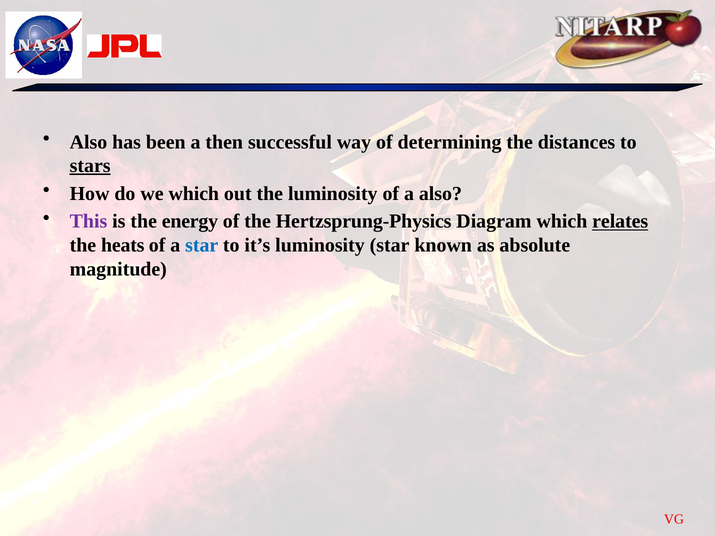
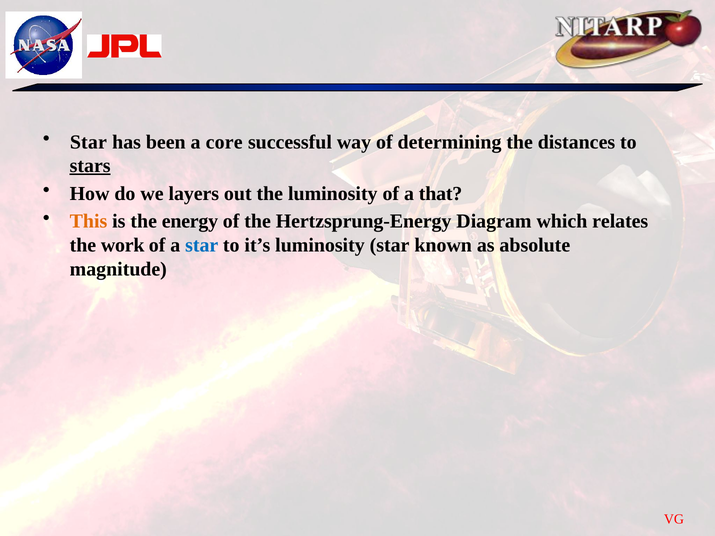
Also at (88, 142): Also -> Star
then: then -> core
we which: which -> layers
a also: also -> that
This colour: purple -> orange
Hertzsprung-Physics: Hertzsprung-Physics -> Hertzsprung-Energy
relates underline: present -> none
heats: heats -> work
